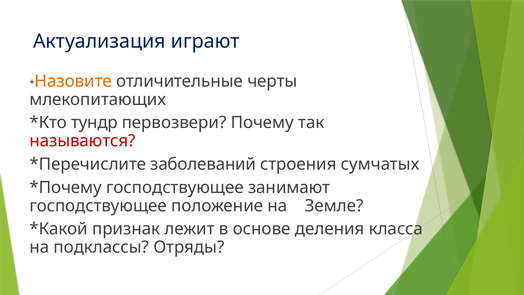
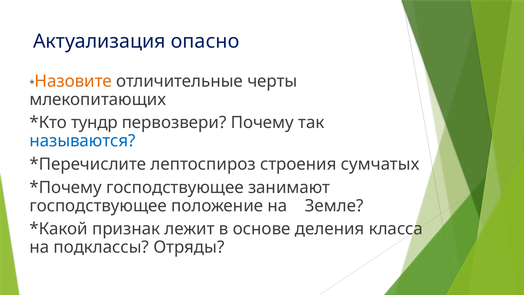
играют: играют -> опасно
называются colour: red -> blue
заболеваний: заболеваний -> лептоспироз
